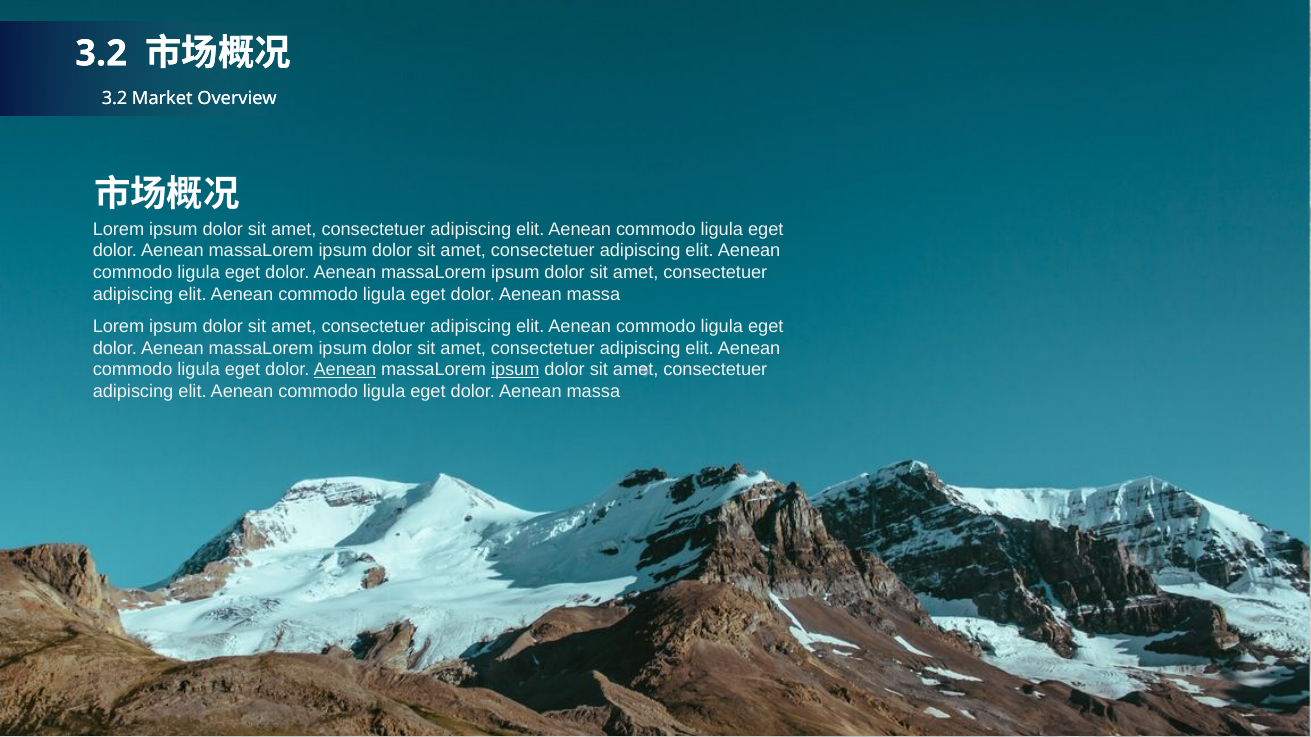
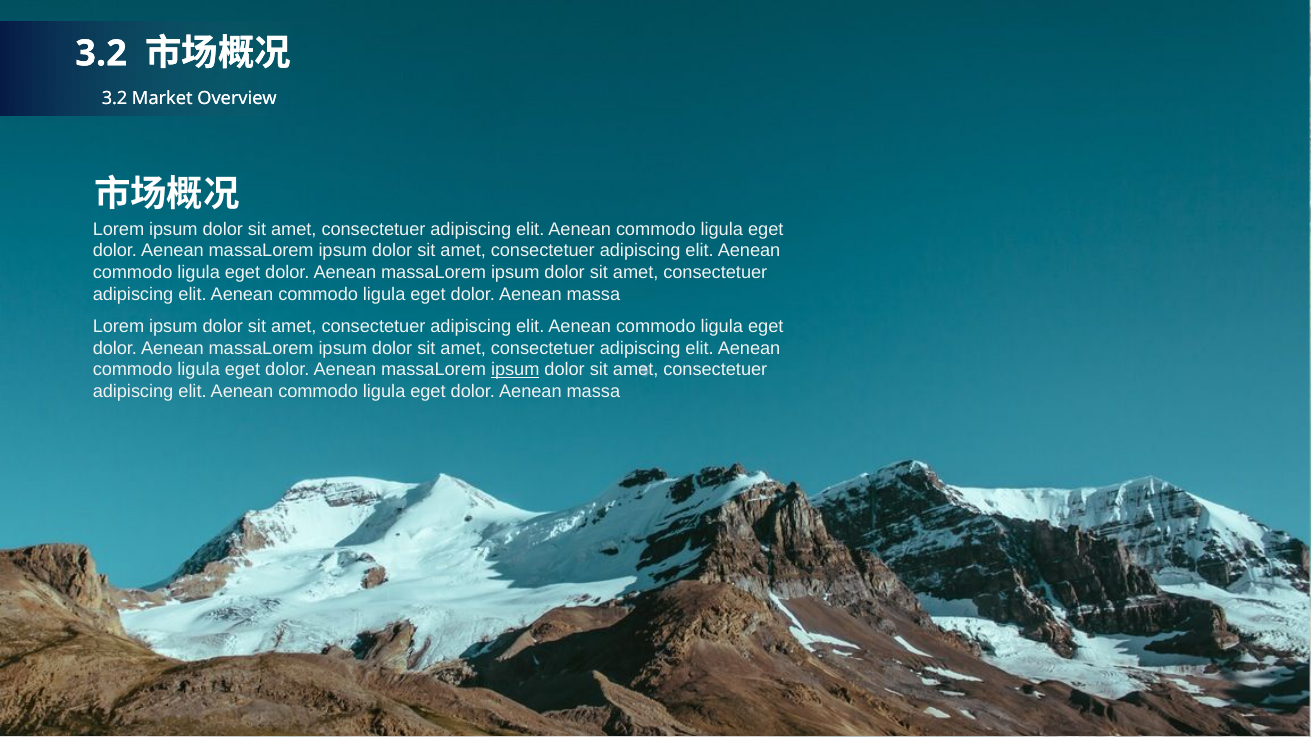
Aenean at (345, 370) underline: present -> none
